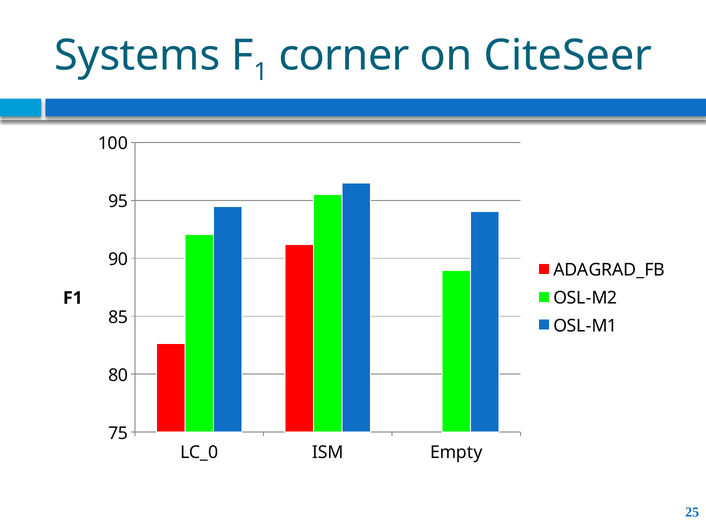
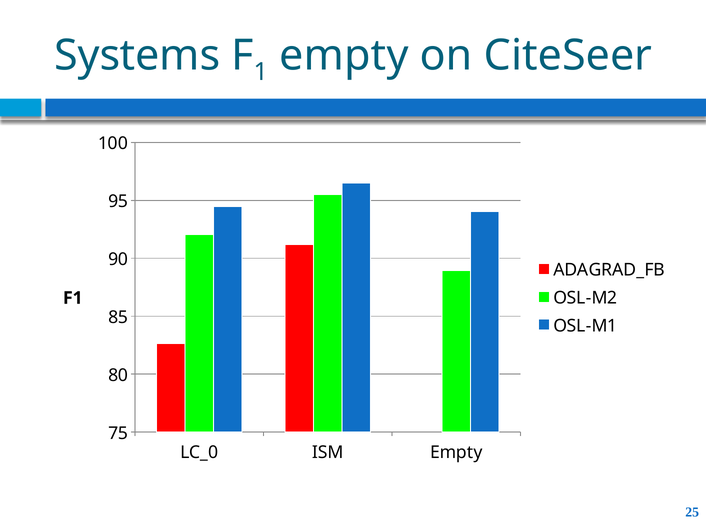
corner at (344, 55): corner -> empty
